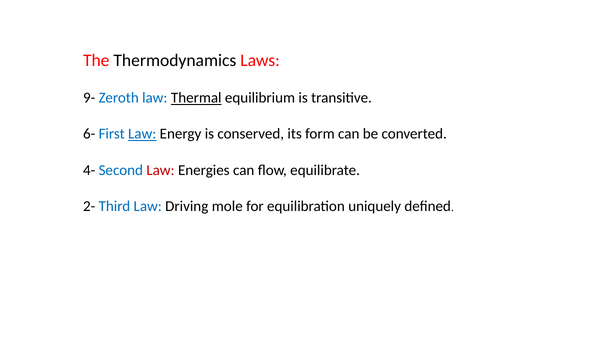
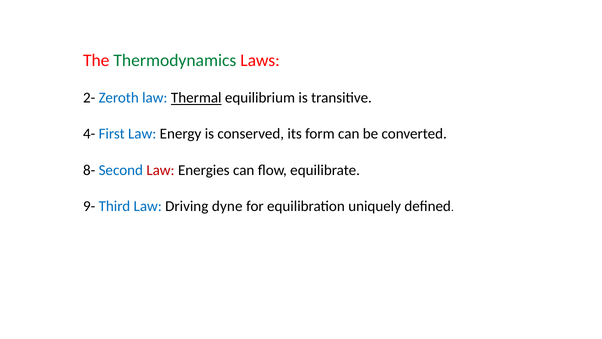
Thermodynamics colour: black -> green
9-: 9- -> 2-
6-: 6- -> 4-
Law at (142, 134) underline: present -> none
4-: 4- -> 8-
2-: 2- -> 9-
mole: mole -> dyne
